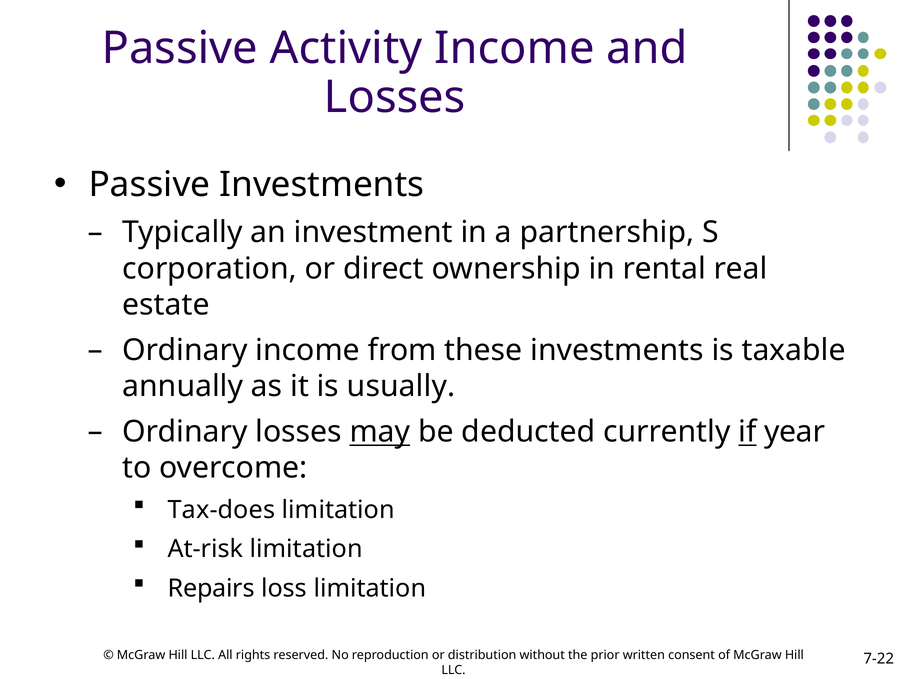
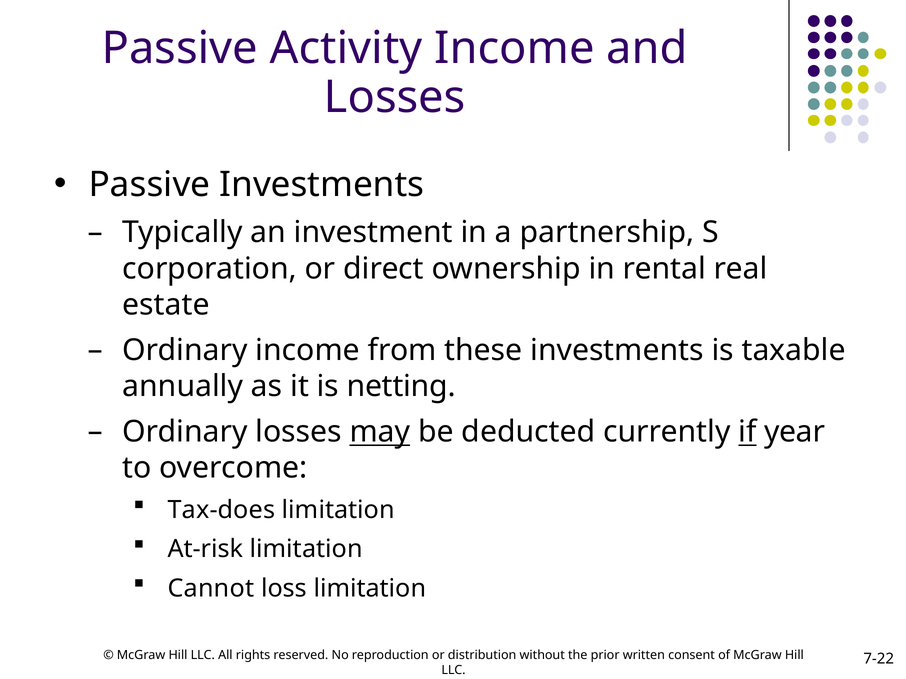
usually: usually -> netting
Repairs: Repairs -> Cannot
